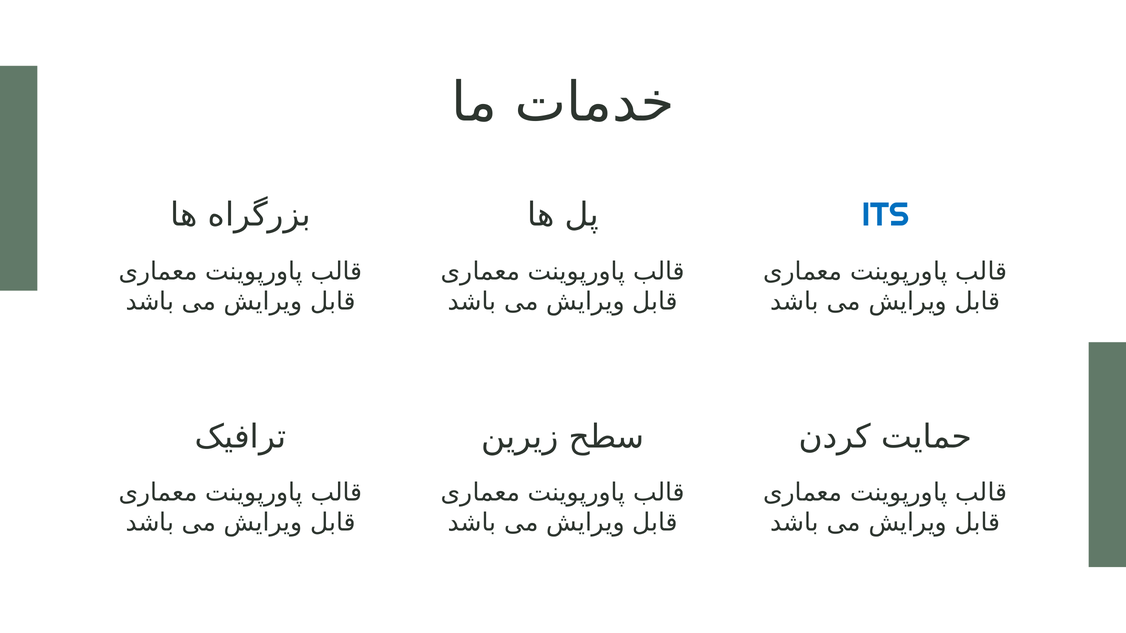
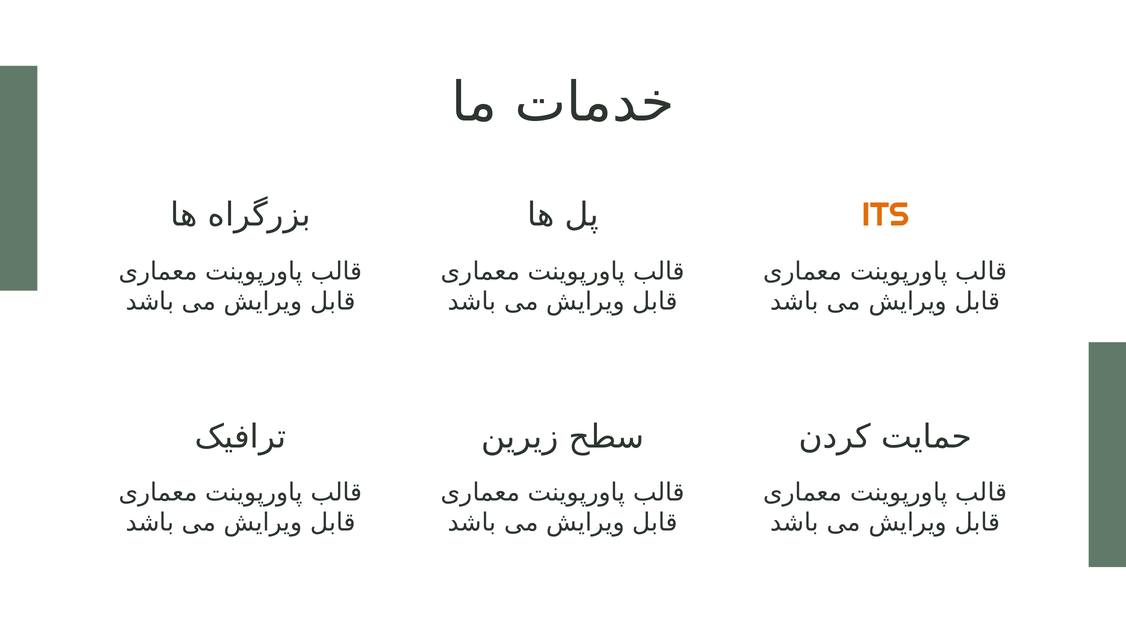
ITS colour: blue -> orange
